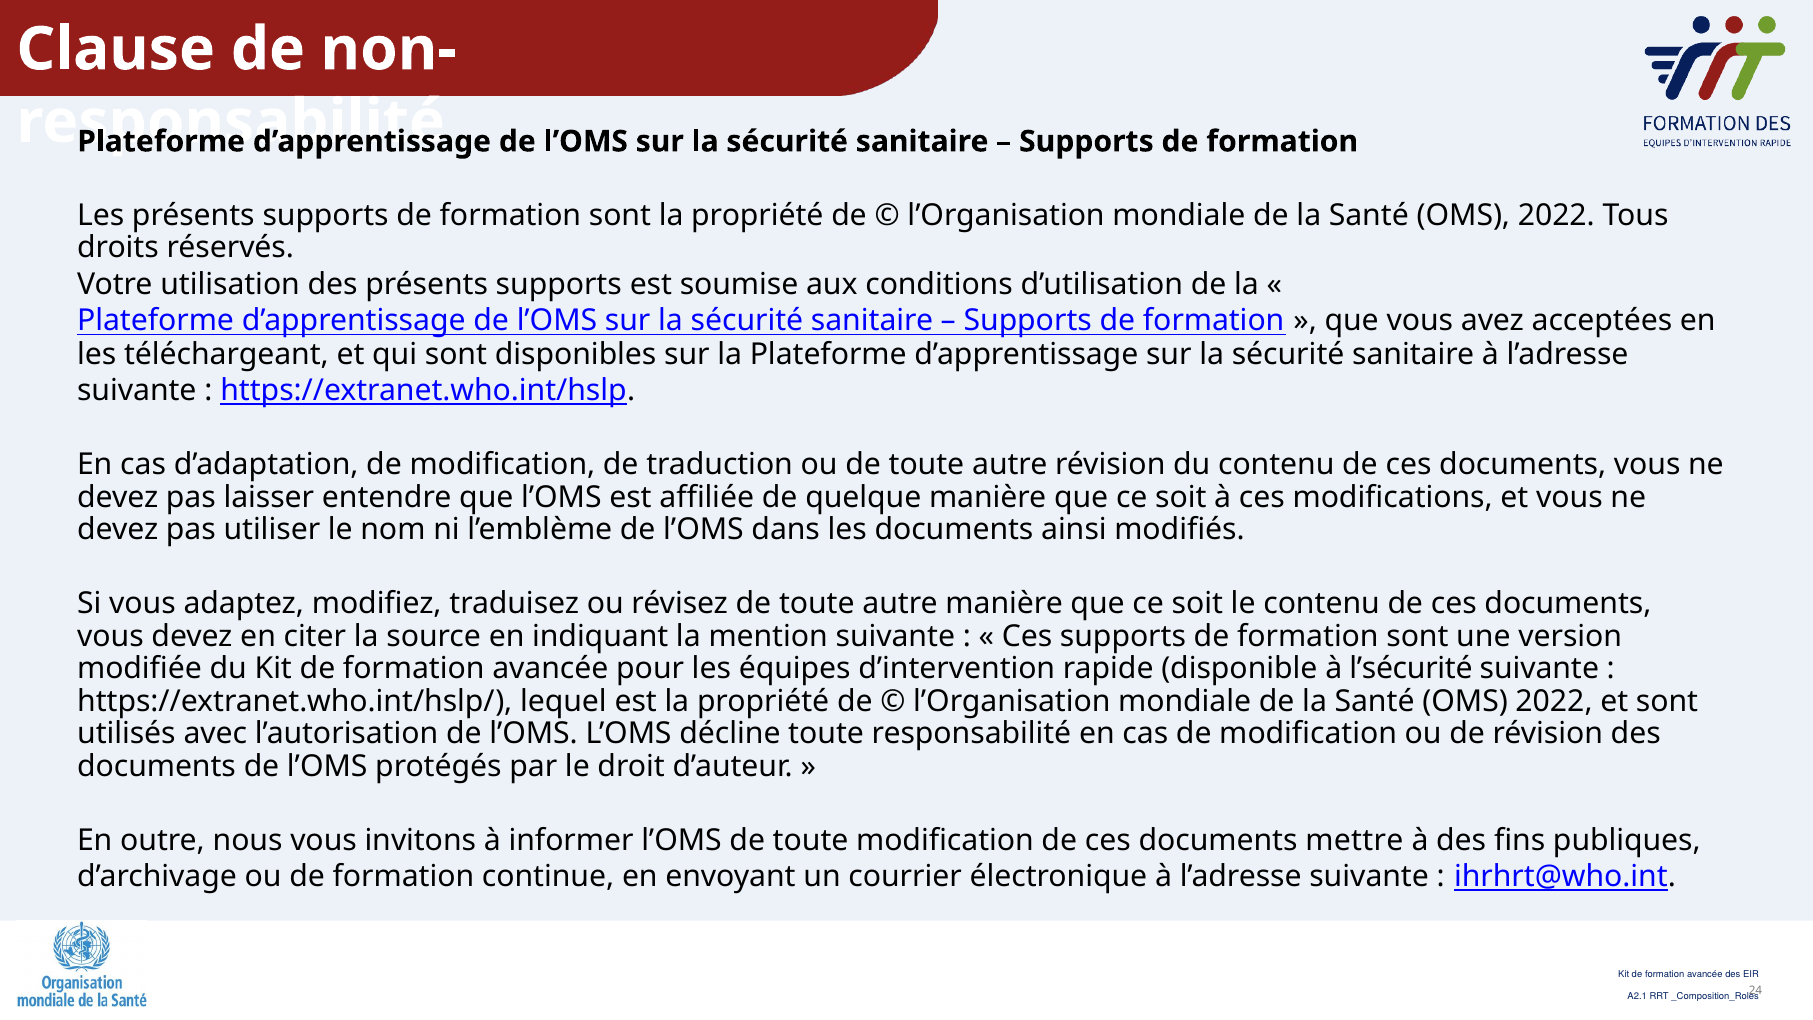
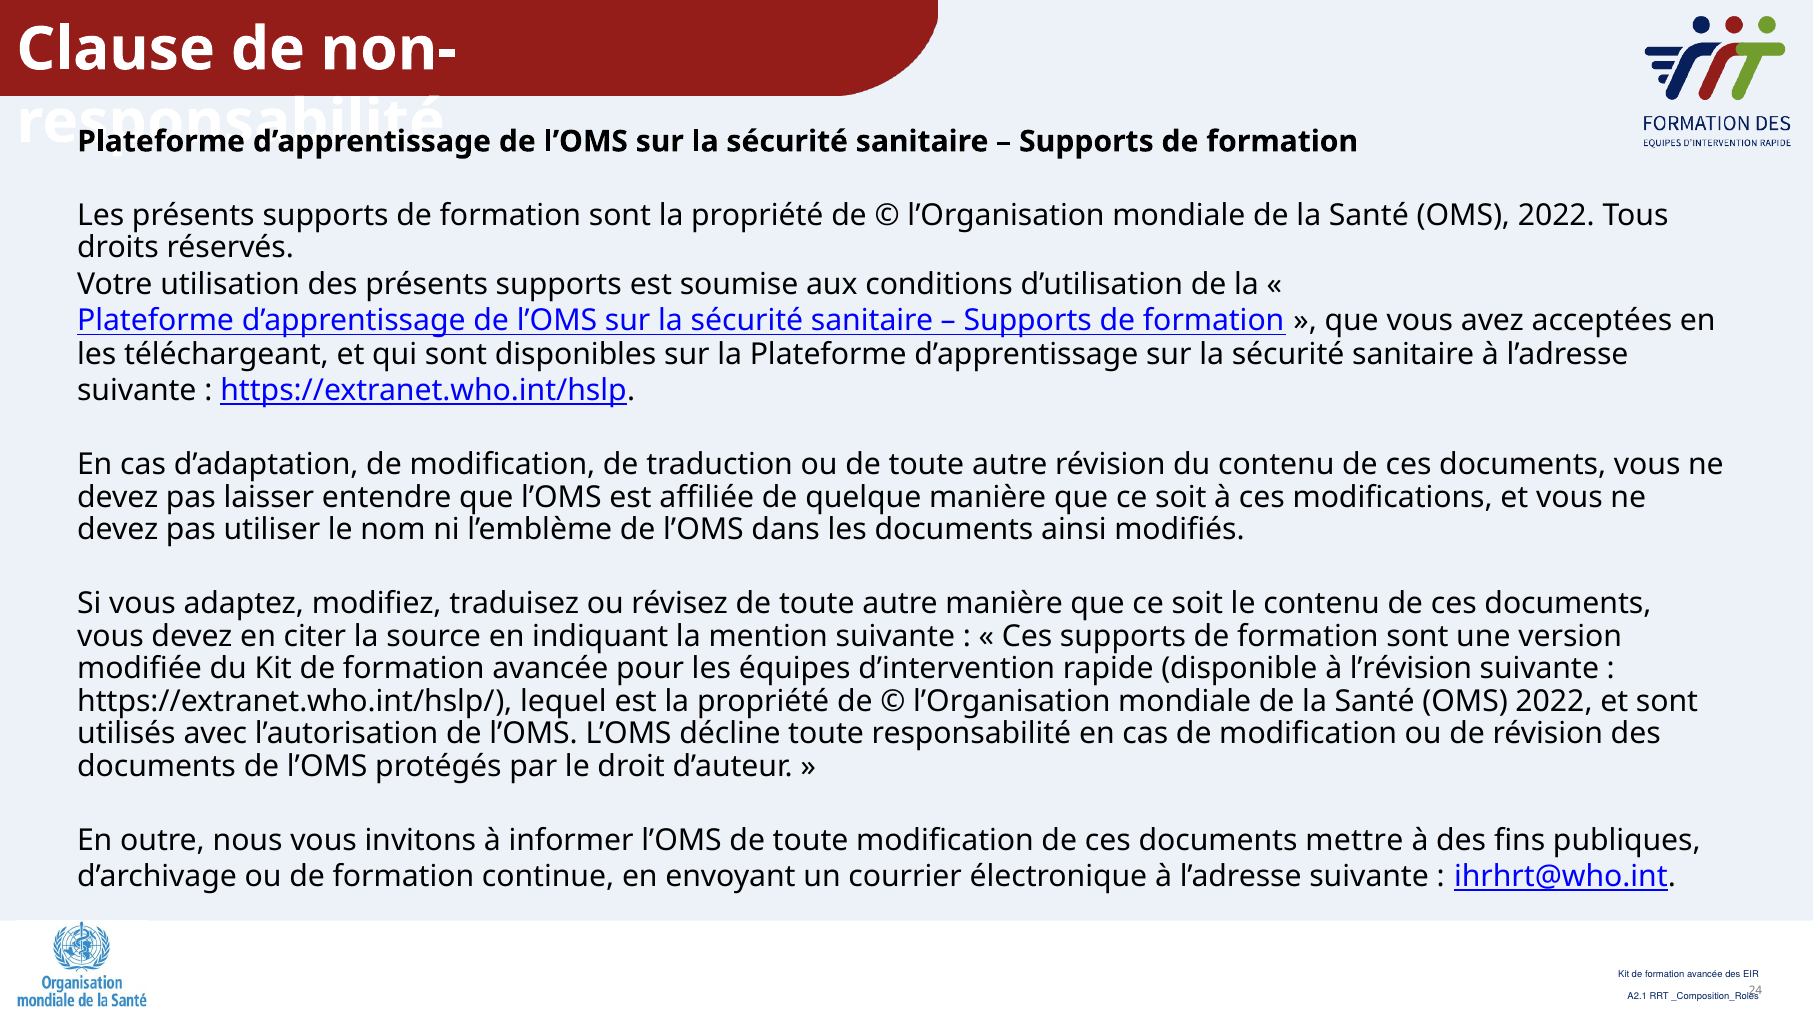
l’sécurité: l’sécurité -> l’révision
